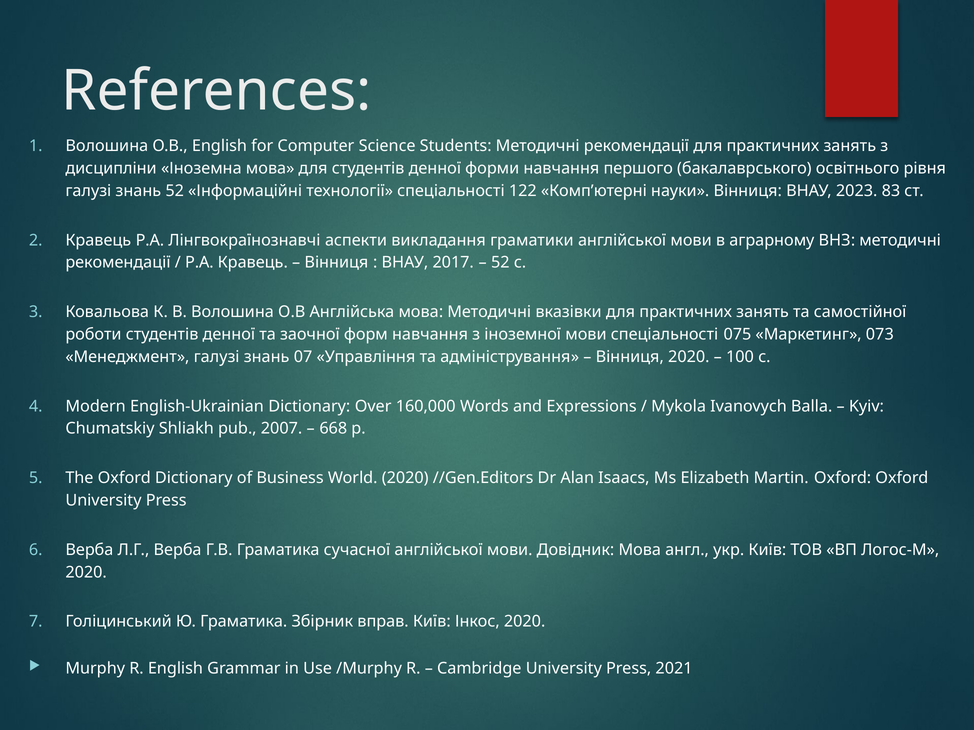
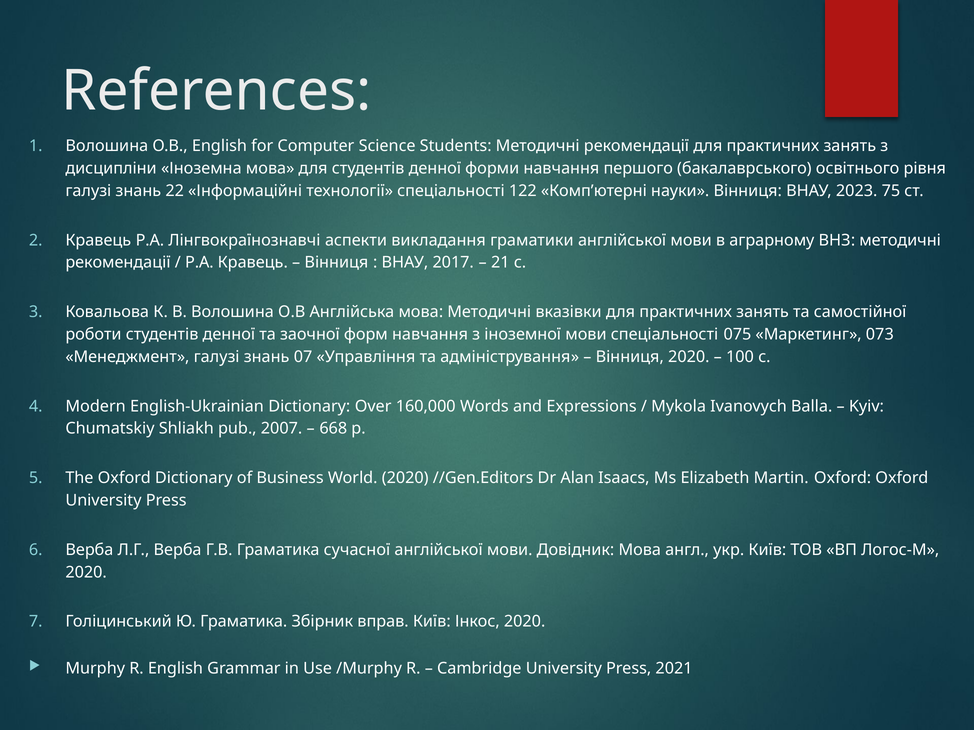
знань 52: 52 -> 22
83: 83 -> 75
52 at (500, 263): 52 -> 21
